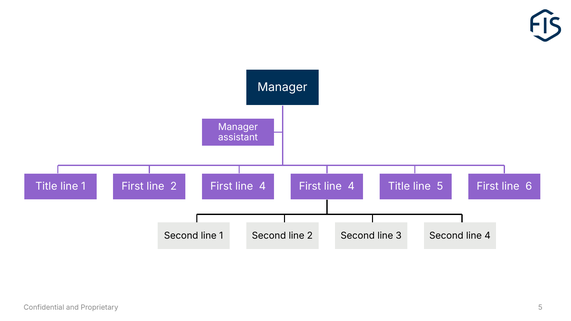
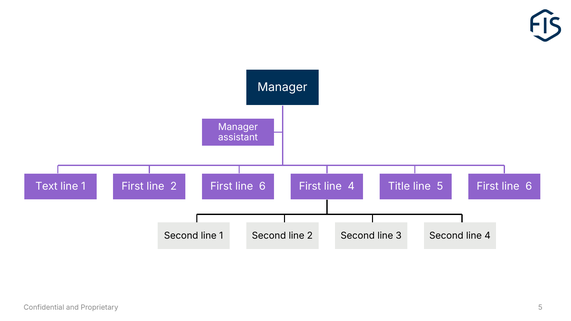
Title at (46, 187): Title -> Text
2 First line 4: 4 -> 6
